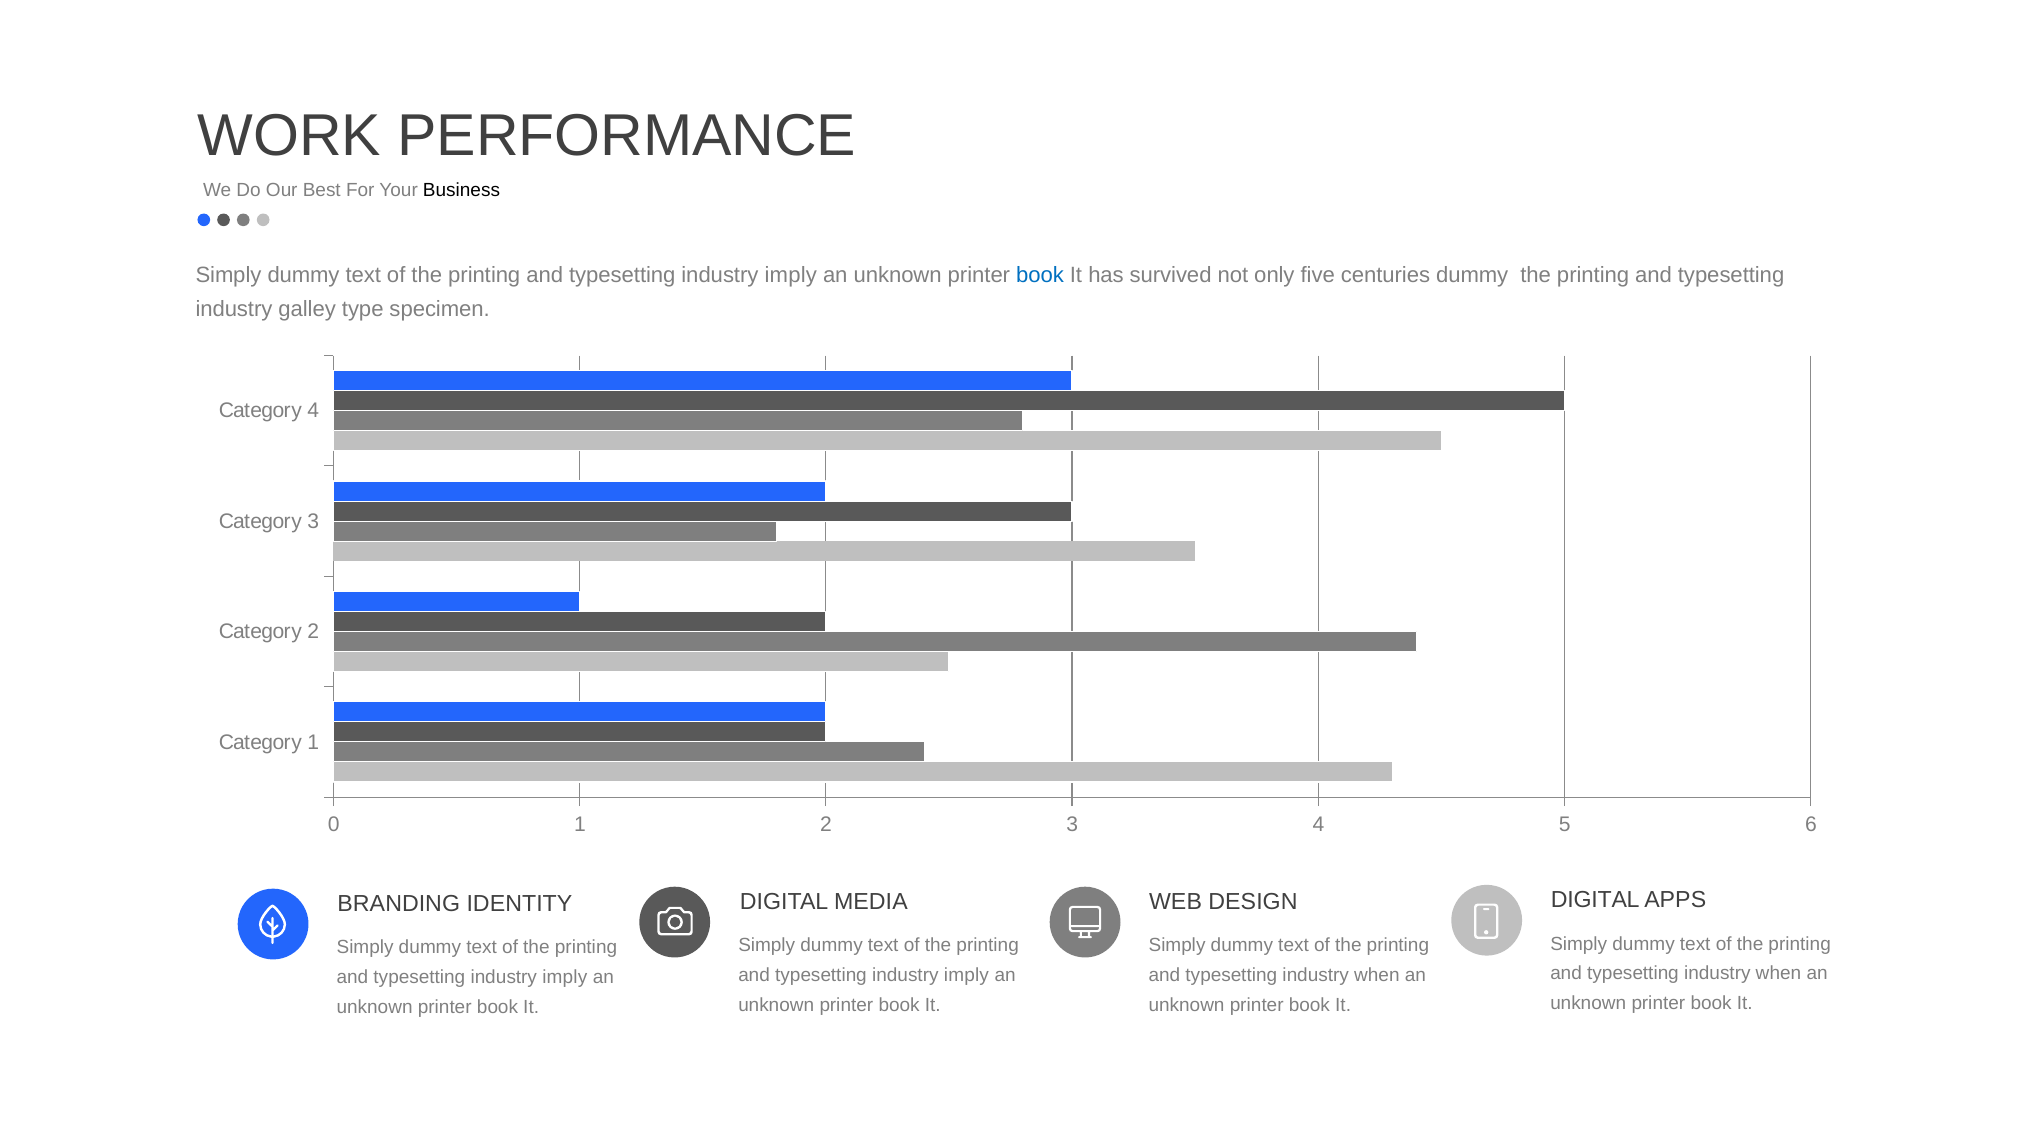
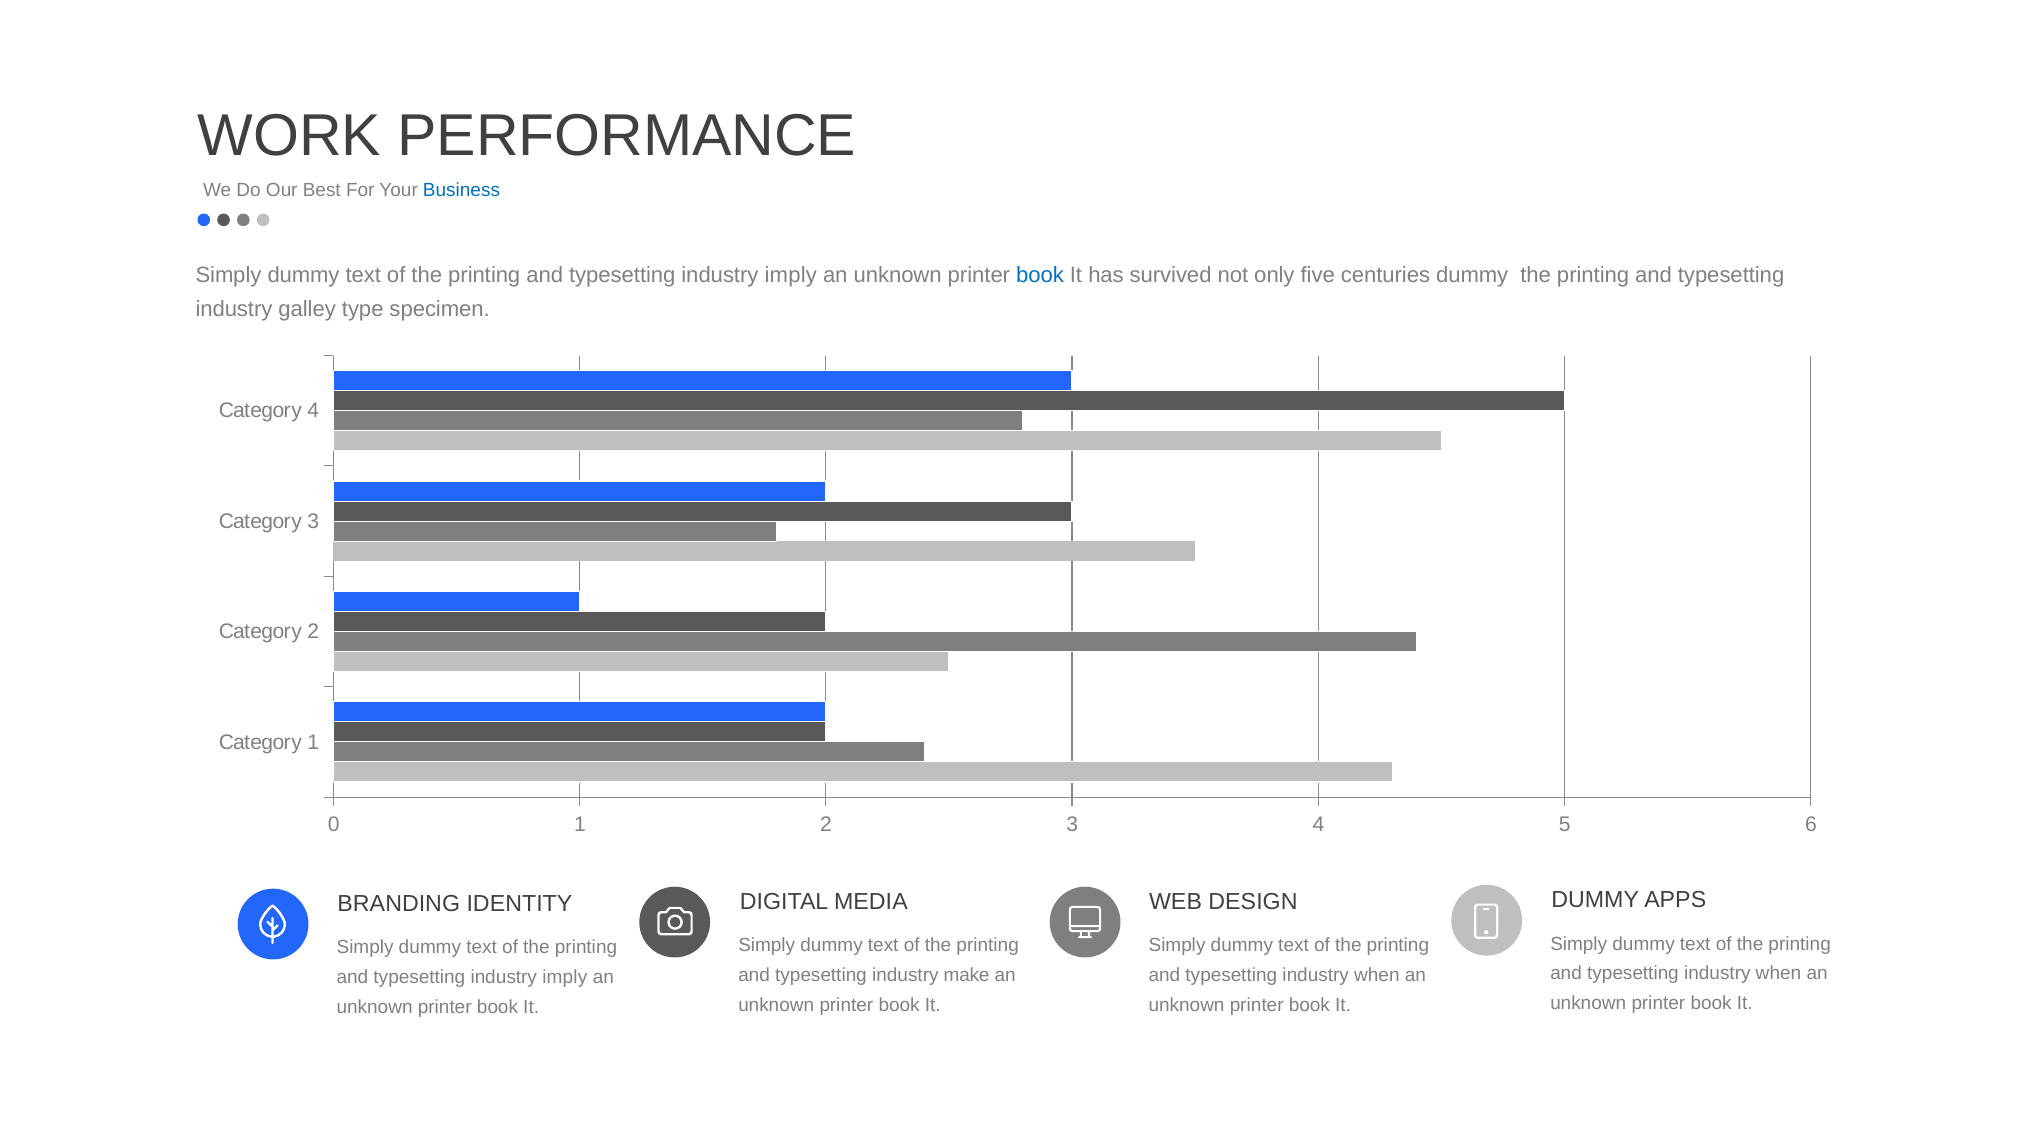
Business colour: black -> blue
DIGITAL at (1595, 900): DIGITAL -> DUMMY
imply at (966, 976): imply -> make
